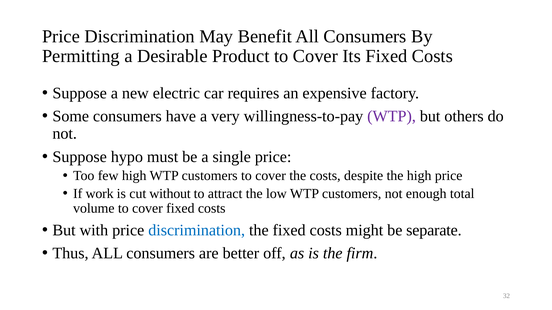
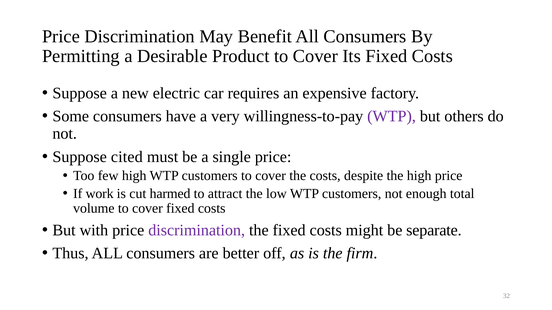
hypo: hypo -> cited
without: without -> harmed
discrimination at (197, 231) colour: blue -> purple
